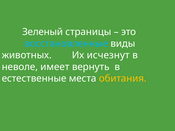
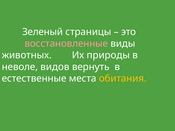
восстановленные colour: light blue -> pink
исчезнут: исчезнут -> природы
имеет: имеет -> видов
